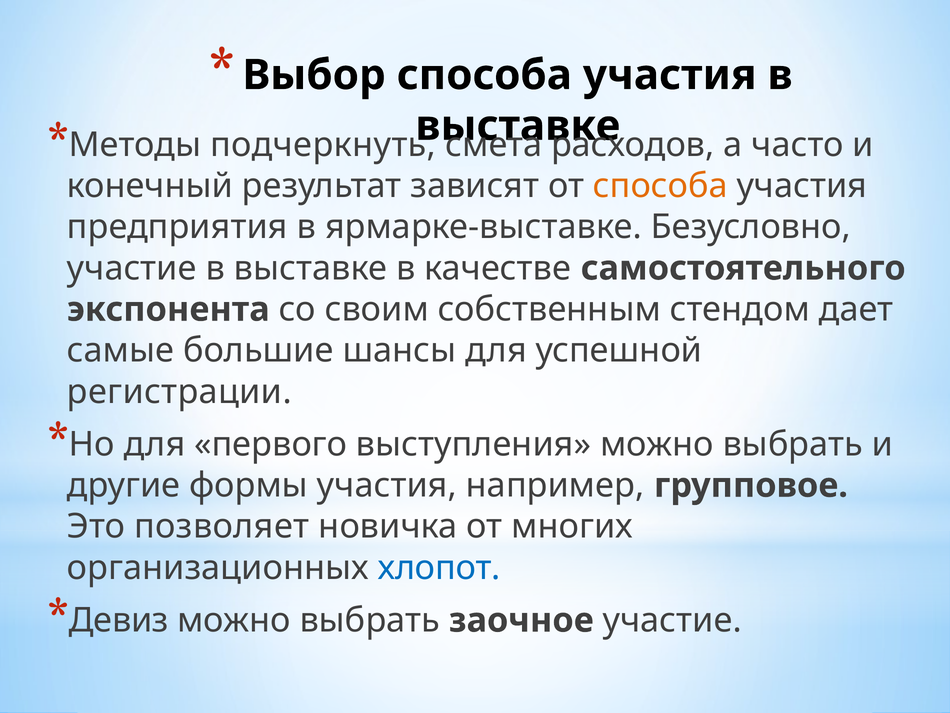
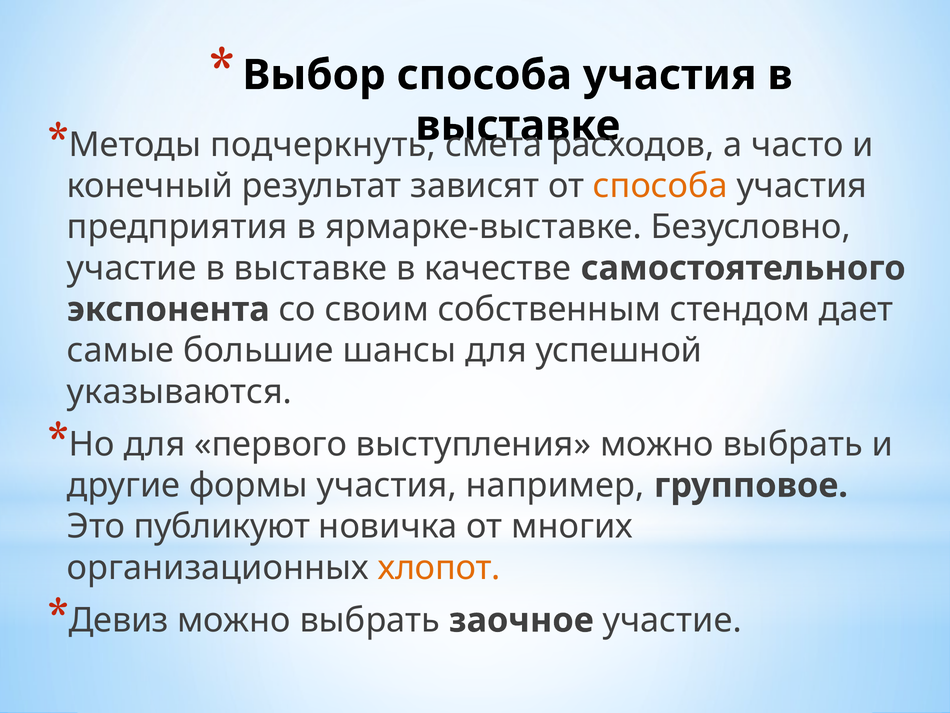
регистрации: регистрации -> указываются
позволяет: позволяет -> публикуют
хлопот colour: blue -> orange
